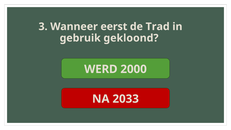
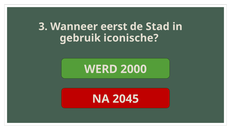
Trad: Trad -> Stad
gekloond: gekloond -> iconische
2033: 2033 -> 2045
